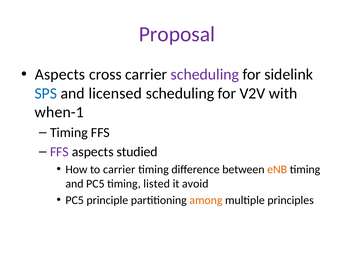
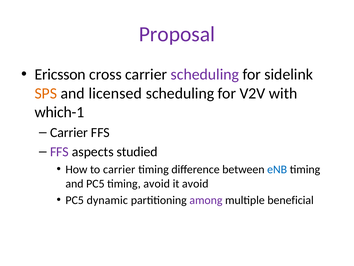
Aspects at (60, 74): Aspects -> Ericsson
SPS colour: blue -> orange
when-1: when-1 -> which-1
Timing at (69, 132): Timing -> Carrier
eNB colour: orange -> blue
timing listed: listed -> avoid
principle: principle -> dynamic
among colour: orange -> purple
principles: principles -> beneficial
